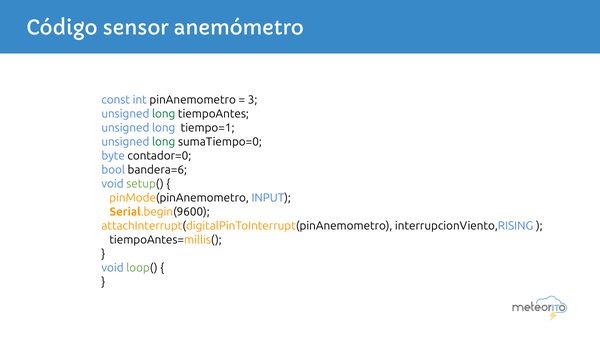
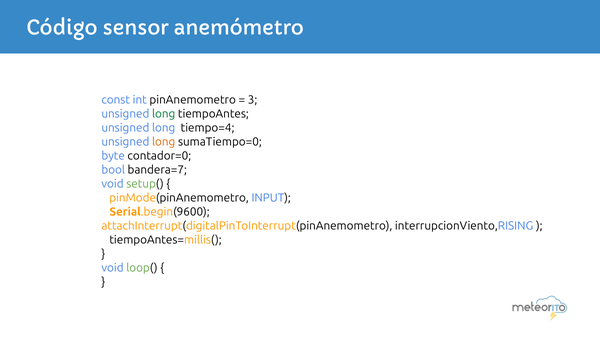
tiempo=1: tiempo=1 -> tiempo=4
long at (164, 142) colour: green -> orange
bandera=6: bandera=6 -> bandera=7
